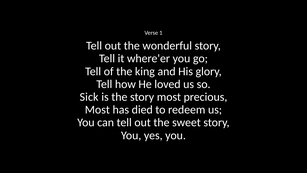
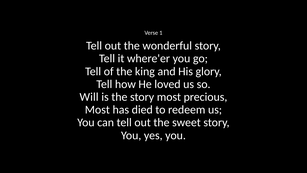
Sick: Sick -> Will
